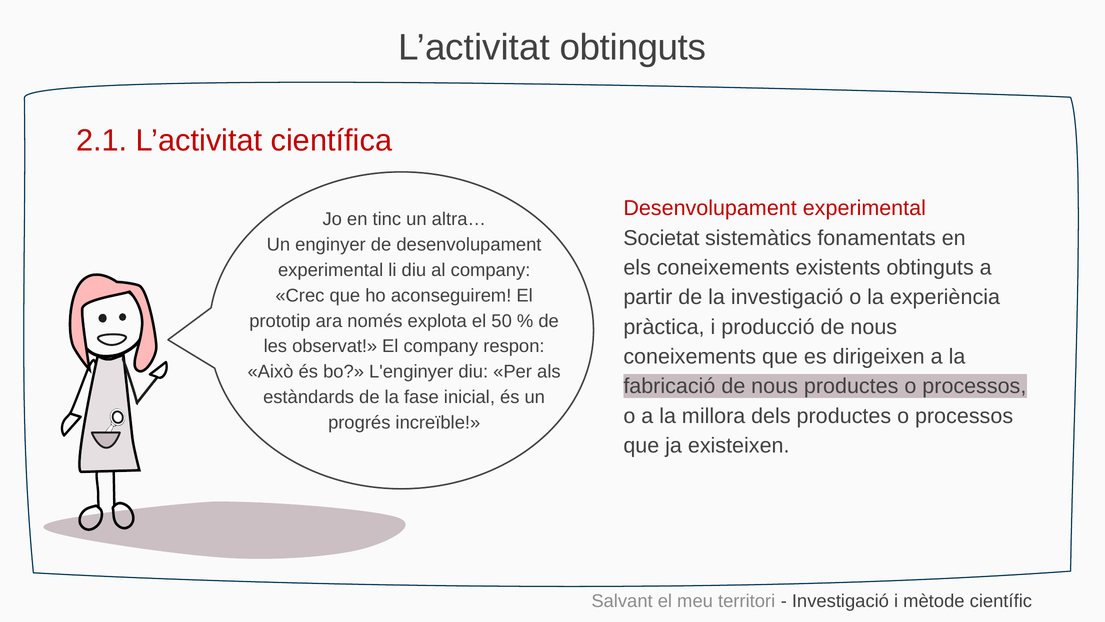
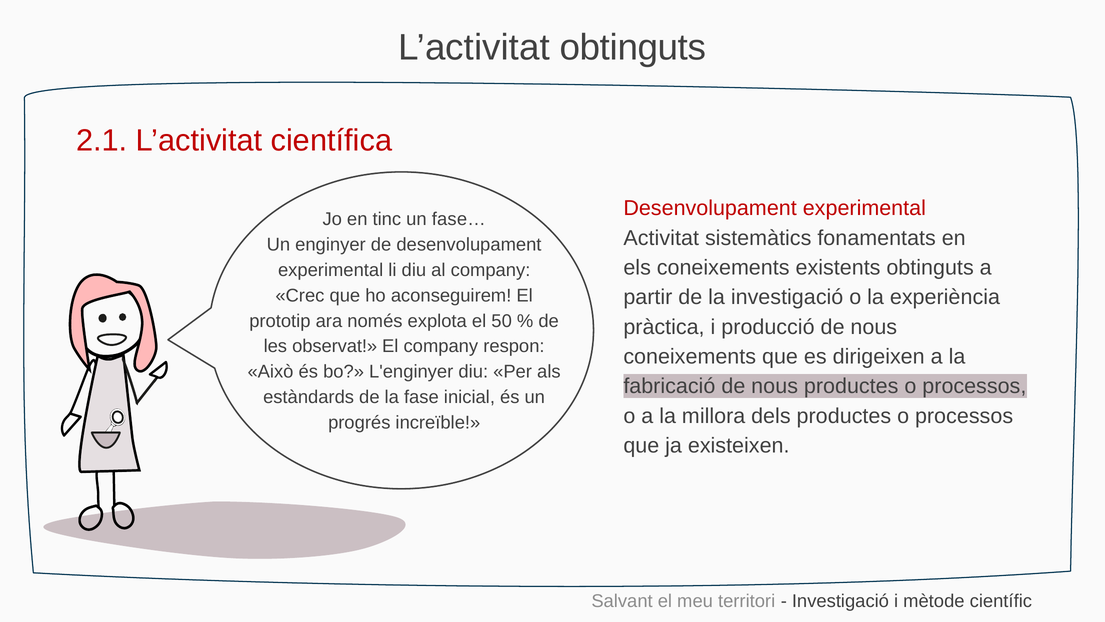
altra…: altra… -> fase…
Societat: Societat -> Activitat
